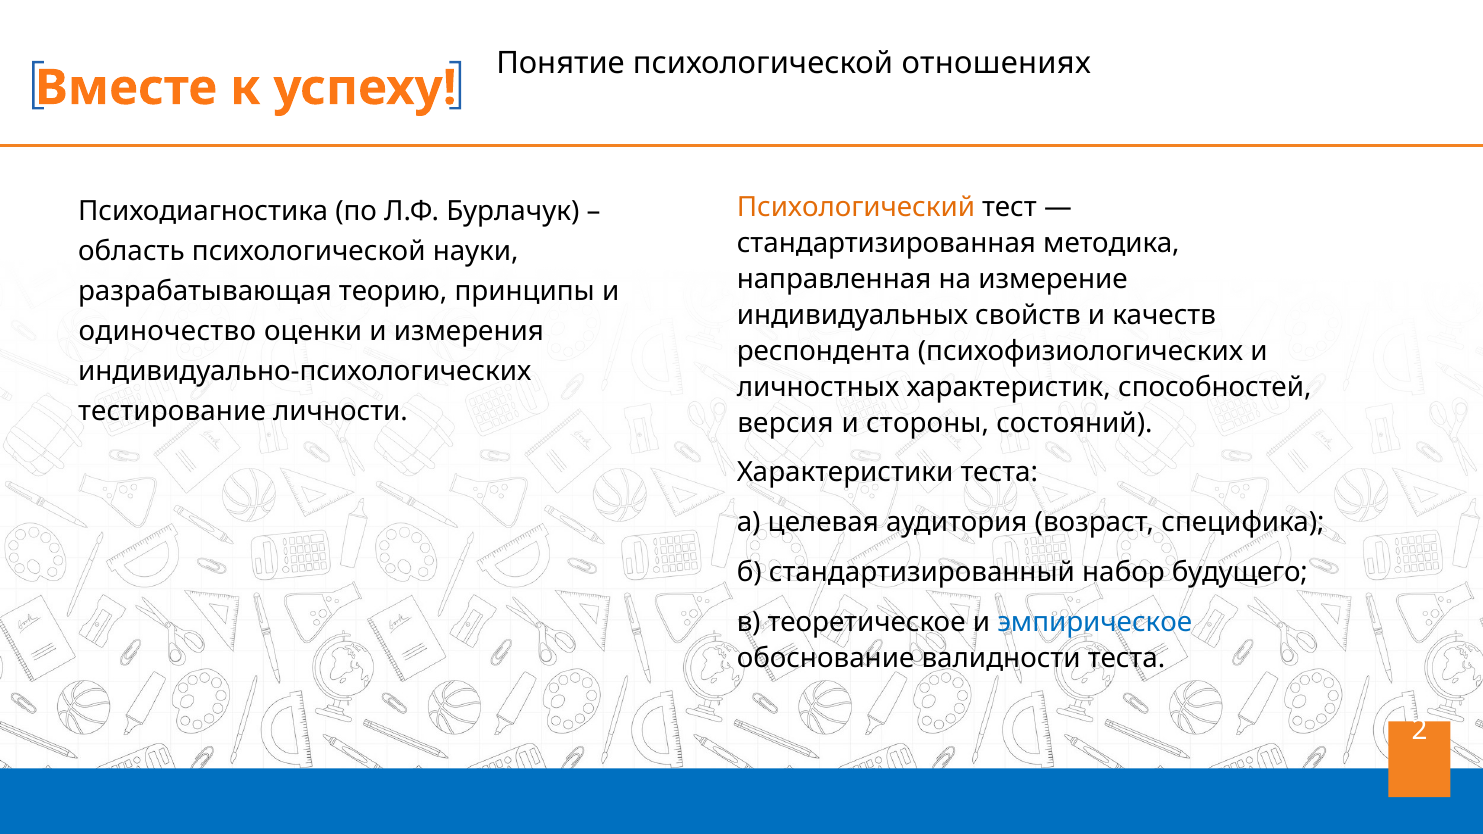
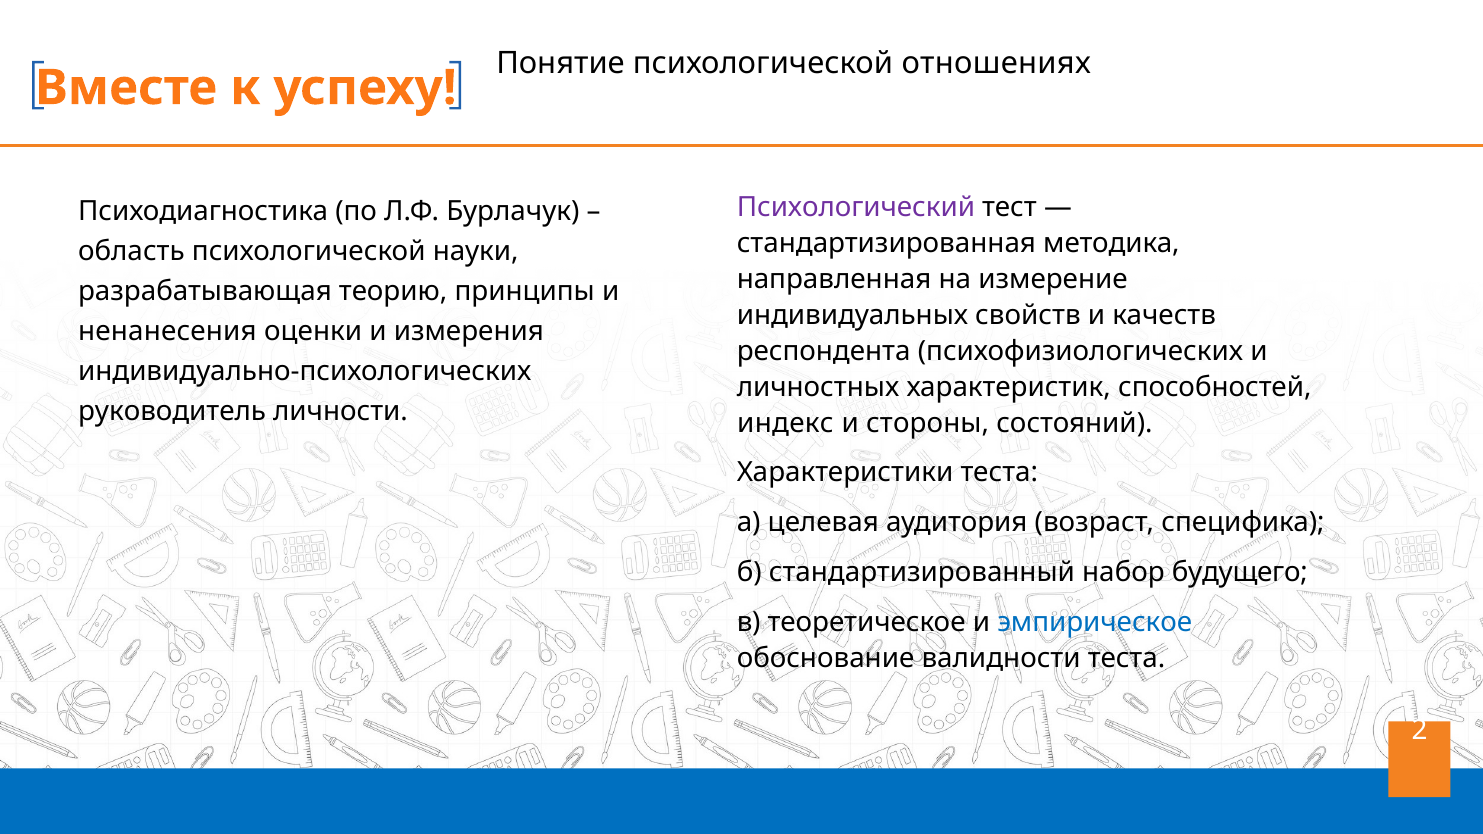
Психологический colour: orange -> purple
одиночество: одиночество -> ненанесения
тестирование: тестирование -> руководитель
версия: версия -> индекс
